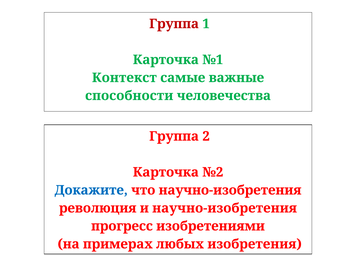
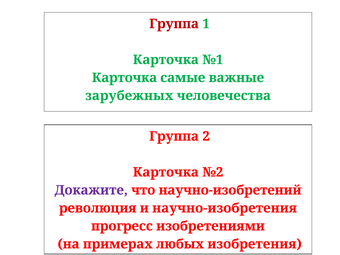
Контекст at (124, 78): Контекст -> Карточка
способности: способности -> зарубежных
Докажите colour: blue -> purple
что научно-изобретения: научно-изобретения -> научно-изобретений
